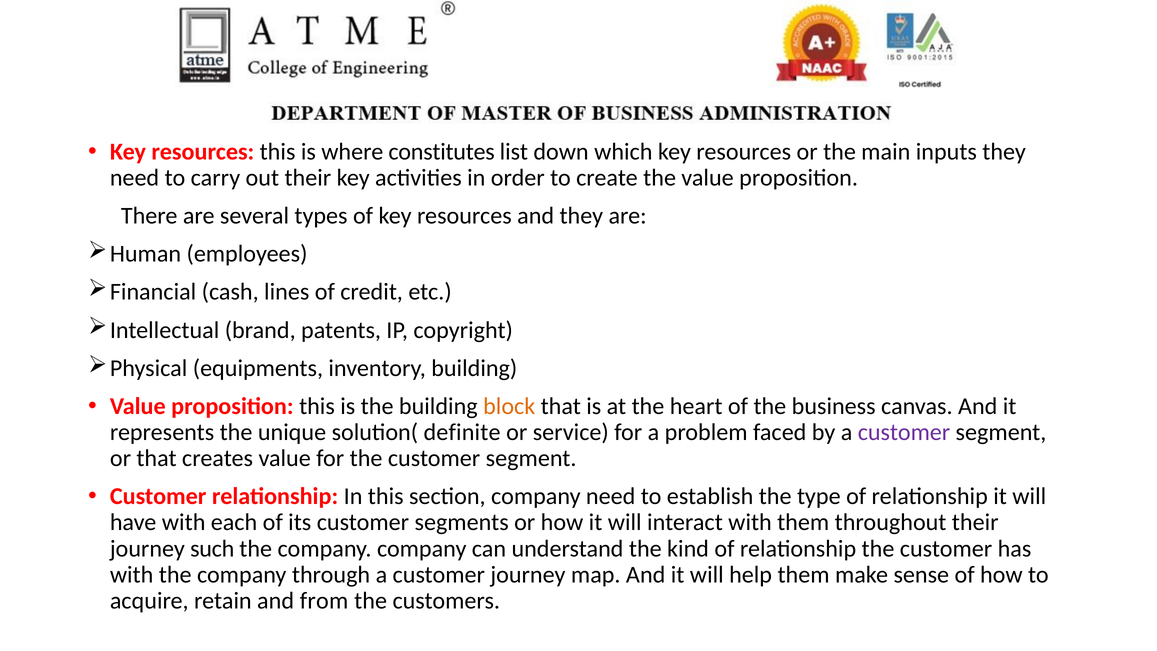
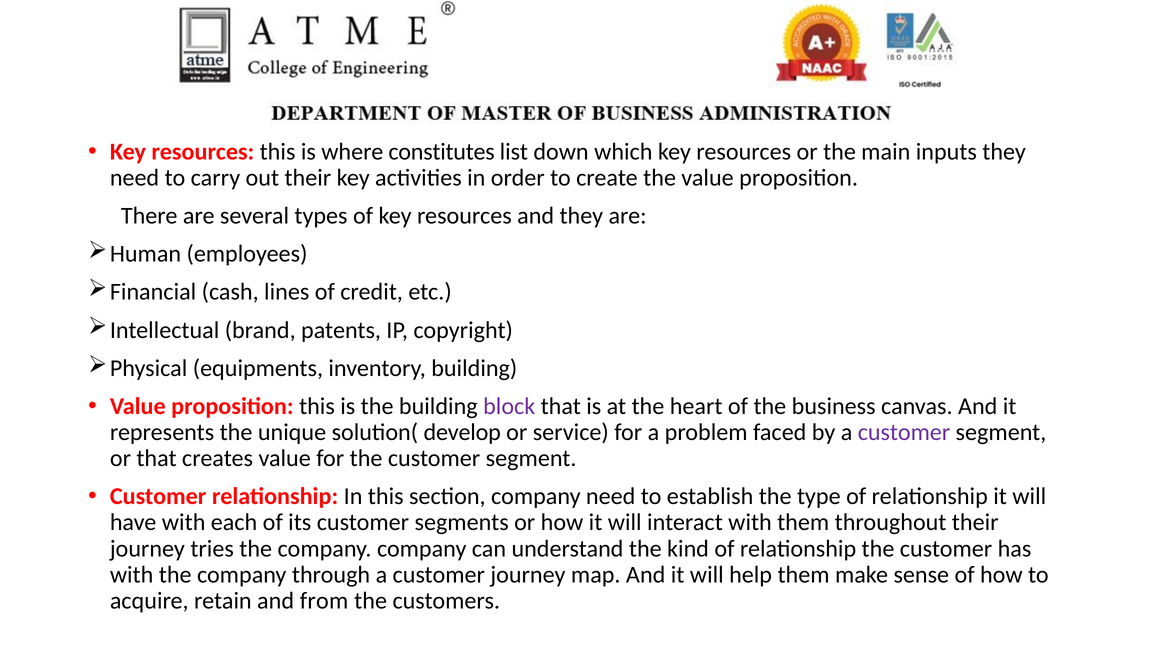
block colour: orange -> purple
definite: definite -> develop
such: such -> tries
